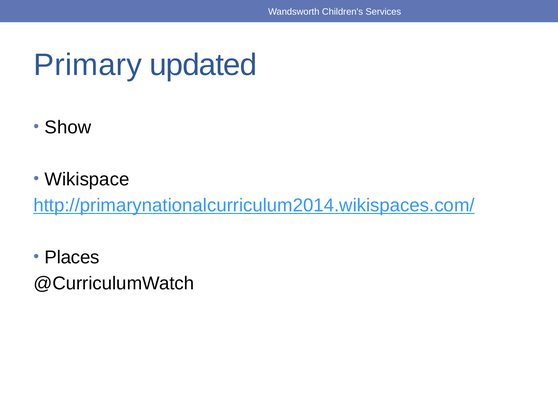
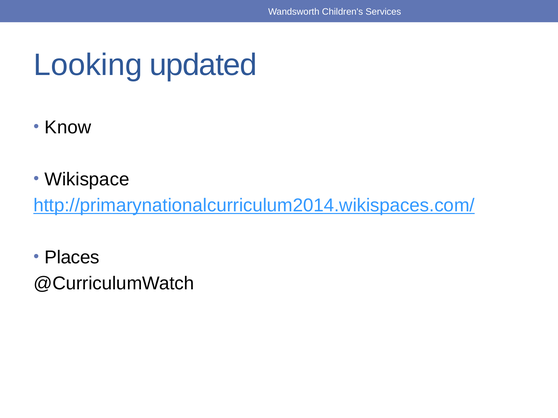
Primary: Primary -> Looking
Show: Show -> Know
